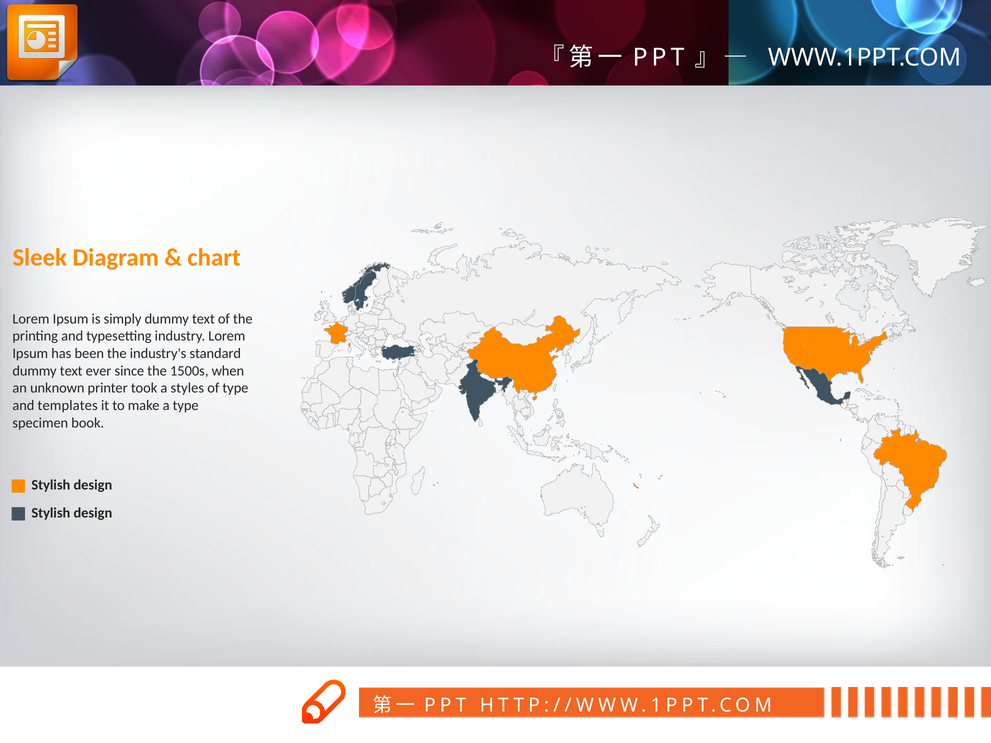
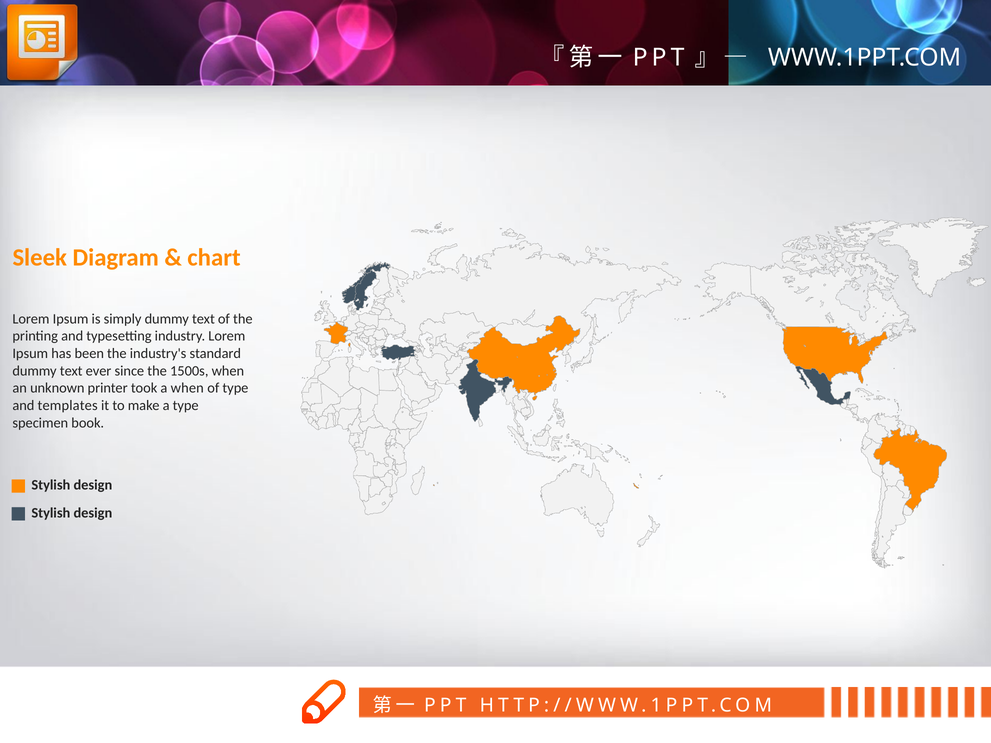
a styles: styles -> when
